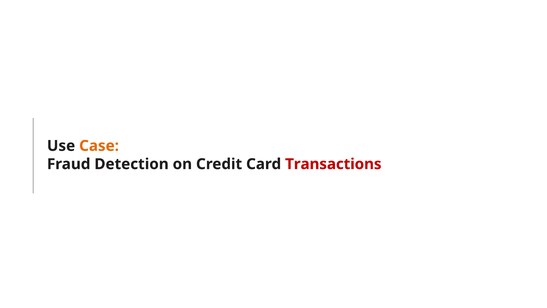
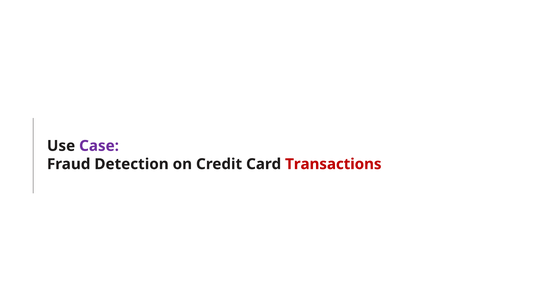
Case colour: orange -> purple
